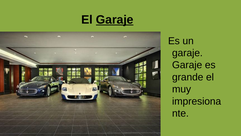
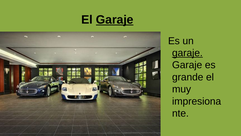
garaje at (187, 53) underline: none -> present
